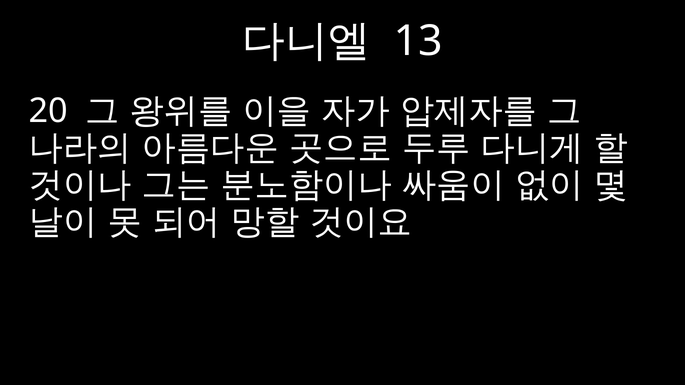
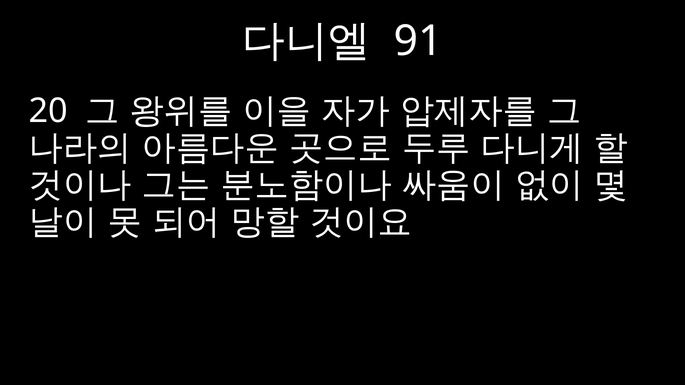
13: 13 -> 91
